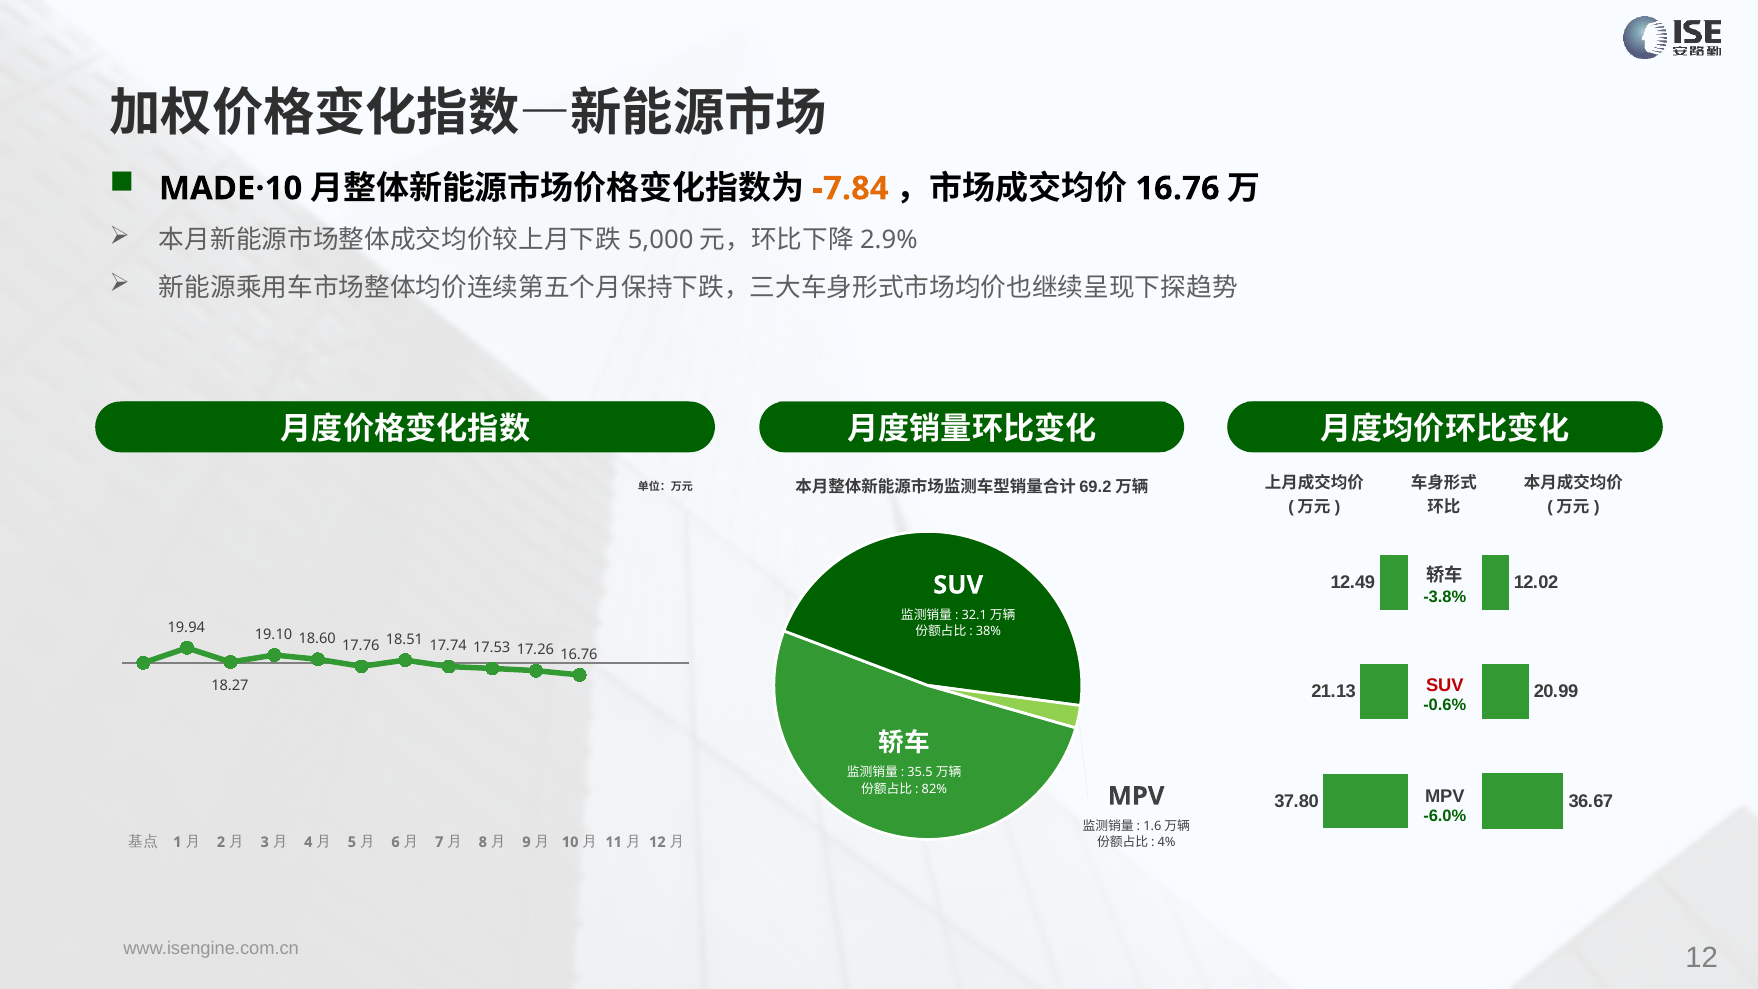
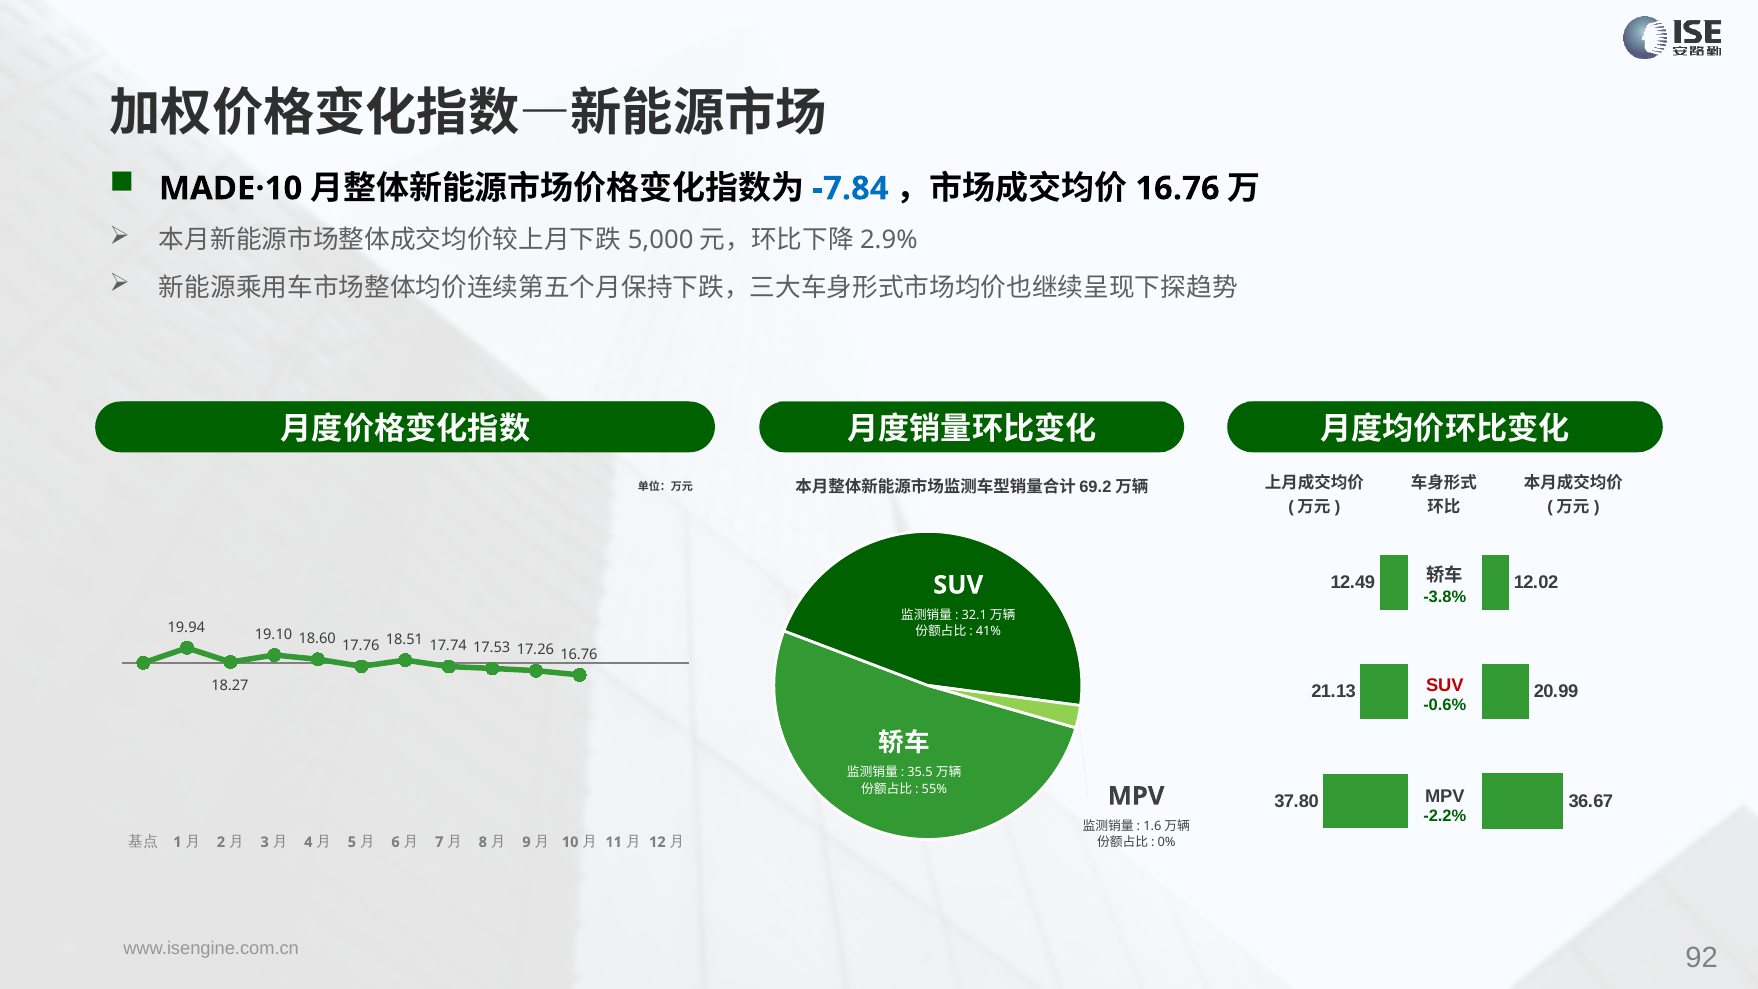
-7.84 colour: orange -> blue
38%: 38% -> 41%
82%: 82% -> 55%
-6.0%: -6.0% -> -2.2%
4%: 4% -> 0%
12 at (1702, 958): 12 -> 92
